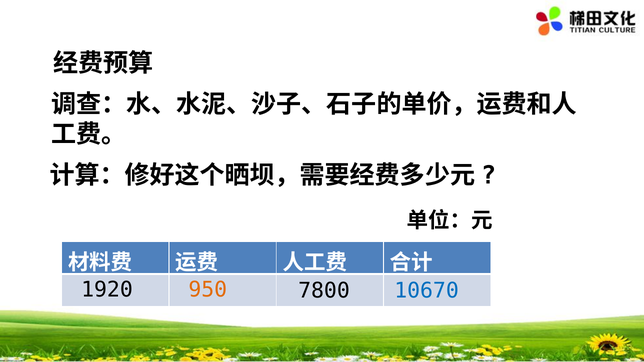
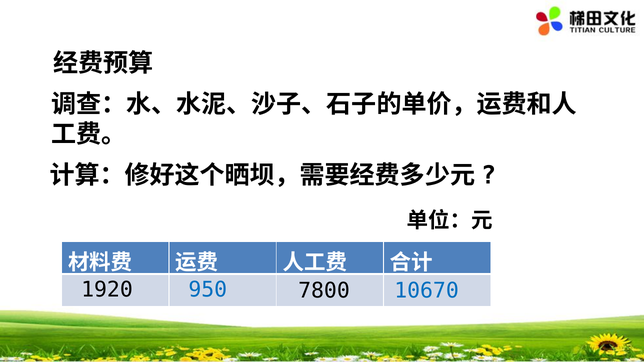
950 colour: orange -> blue
